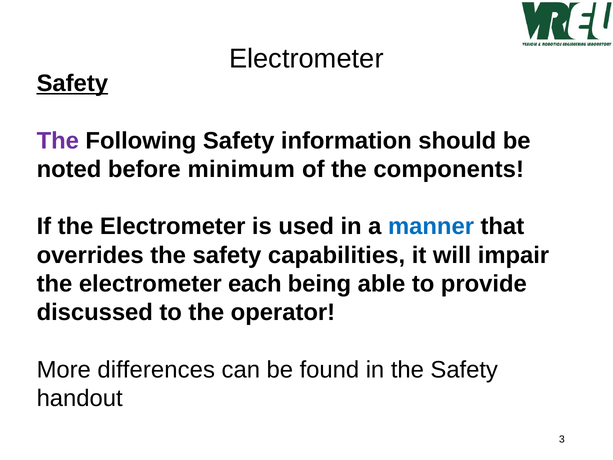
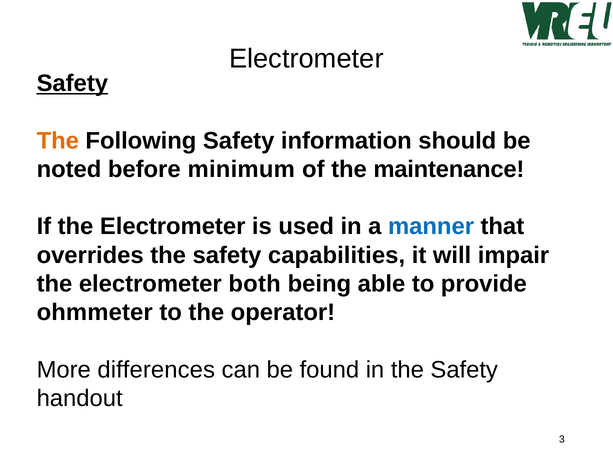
The at (58, 141) colour: purple -> orange
components: components -> maintenance
each: each -> both
discussed: discussed -> ohmmeter
